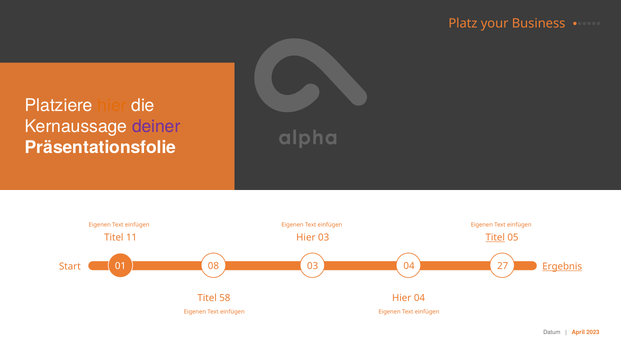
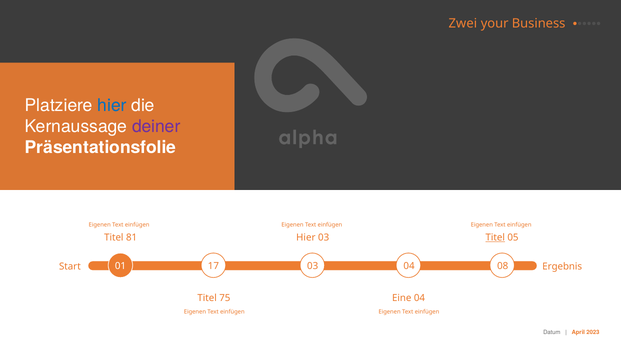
Platz: Platz -> Zwei
hier at (112, 105) colour: orange -> blue
11: 11 -> 81
08: 08 -> 17
27: 27 -> 08
Ergebnis underline: present -> none
58: 58 -> 75
Hier at (402, 297): Hier -> Eine
